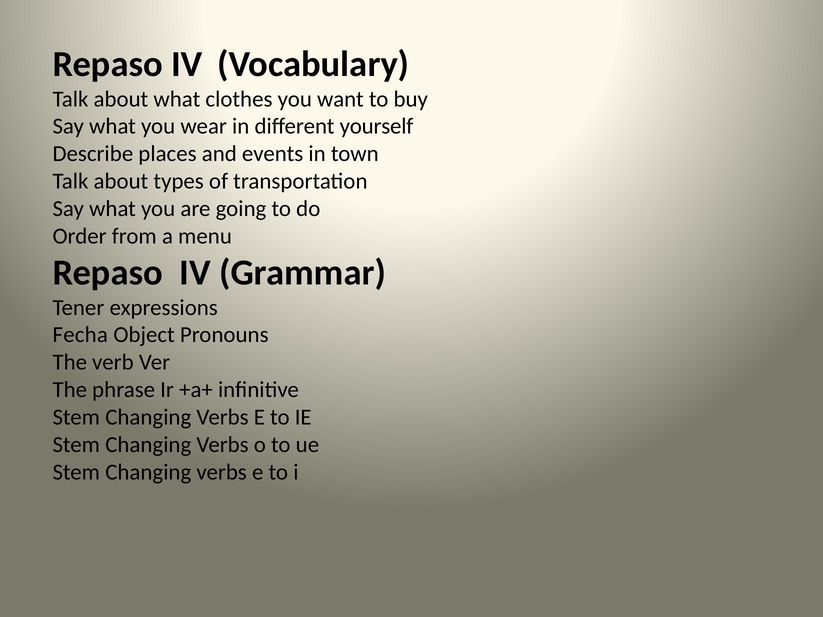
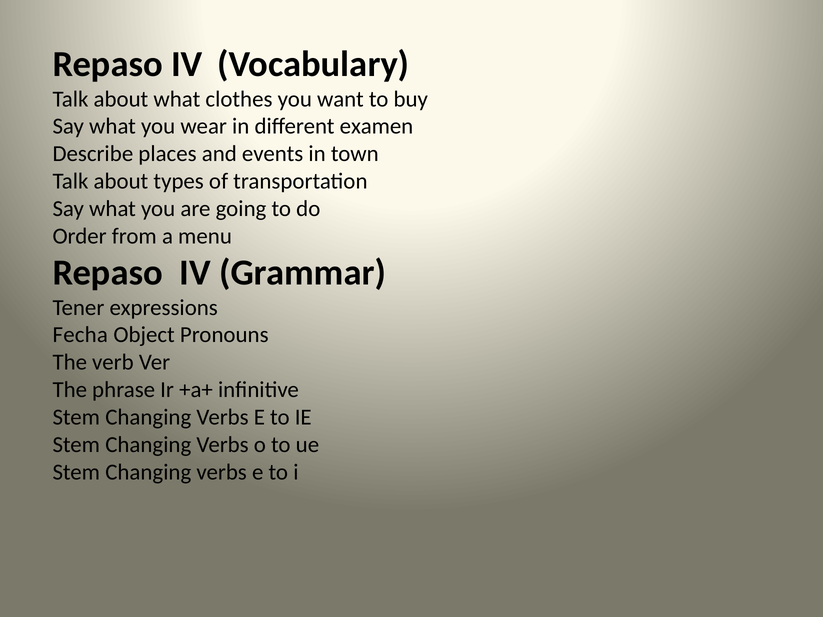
yourself: yourself -> examen
